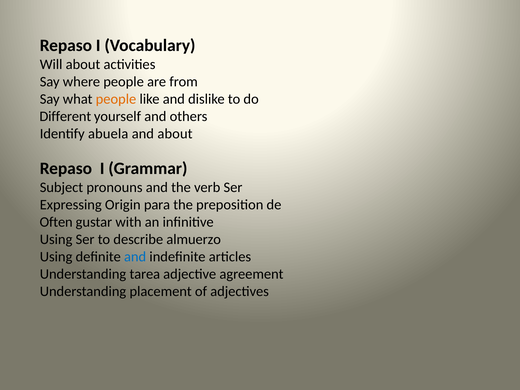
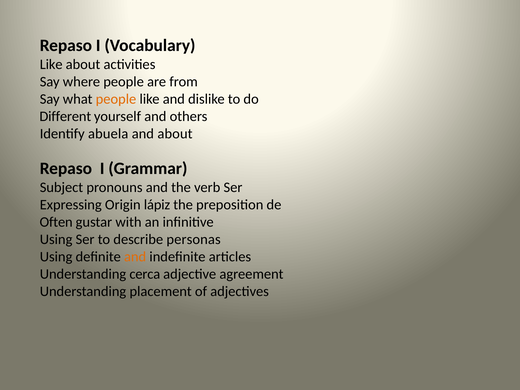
Will at (51, 64): Will -> Like
para: para -> lápiz
almuerzo: almuerzo -> personas
and at (135, 257) colour: blue -> orange
tarea: tarea -> cerca
